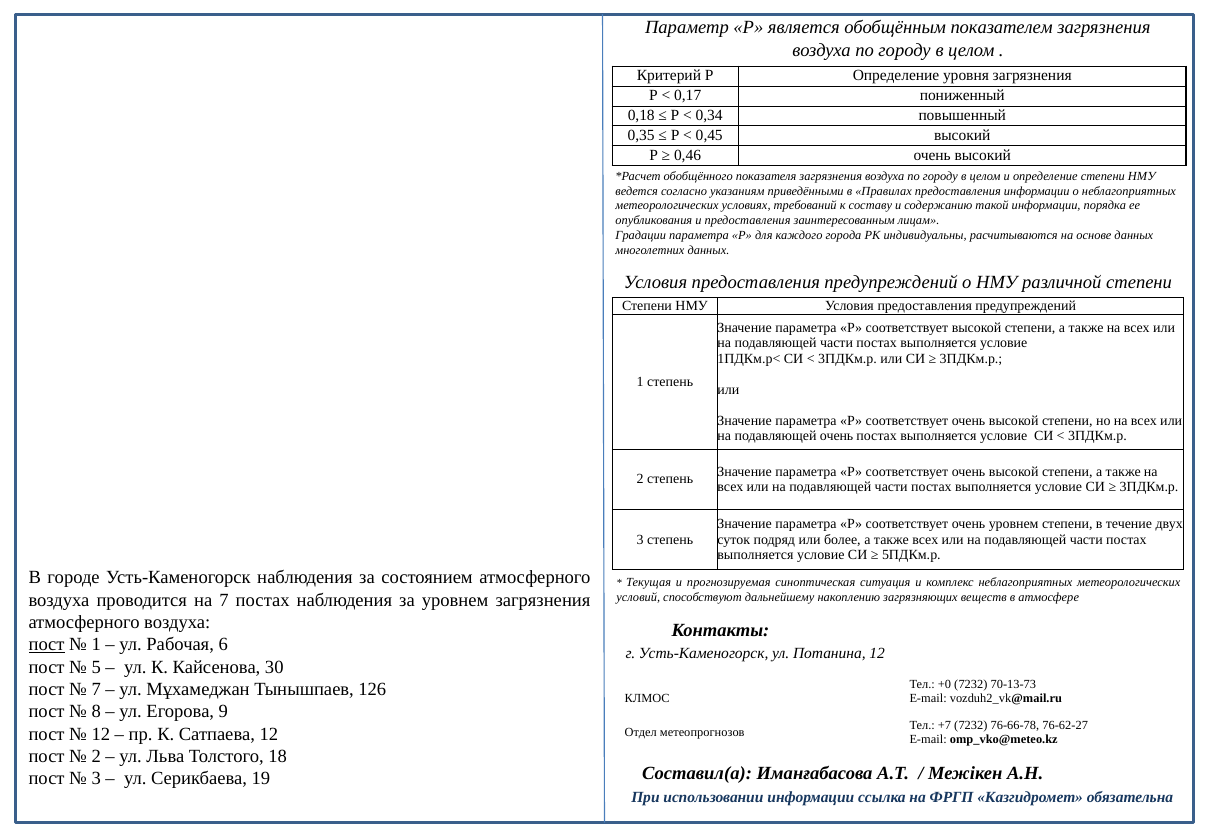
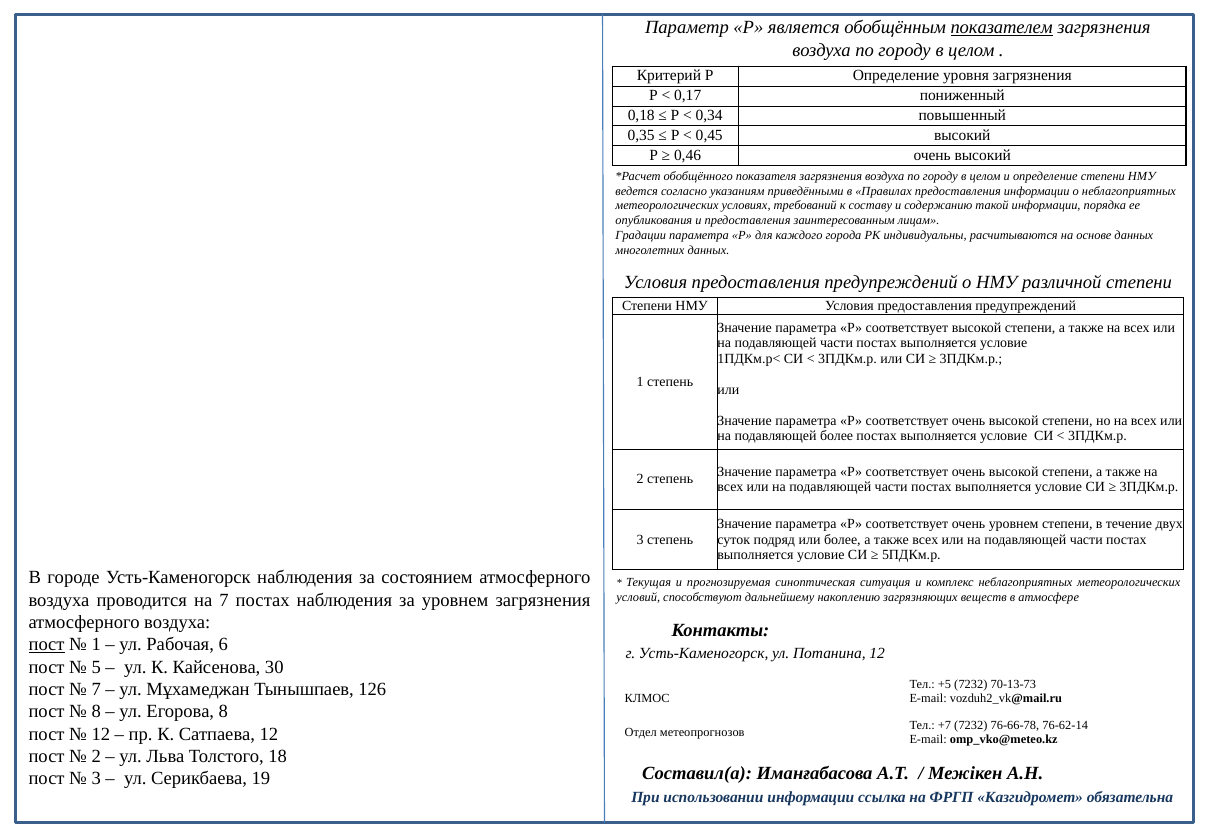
показателем underline: none -> present
подавляющей очень: очень -> более
+0: +0 -> +5
Егорова 9: 9 -> 8
76-62-27: 76-62-27 -> 76-62-14
